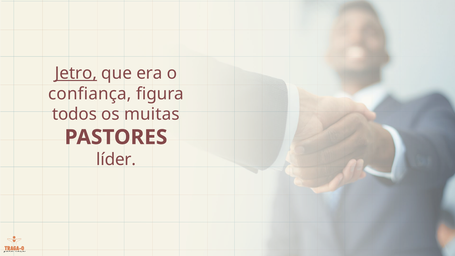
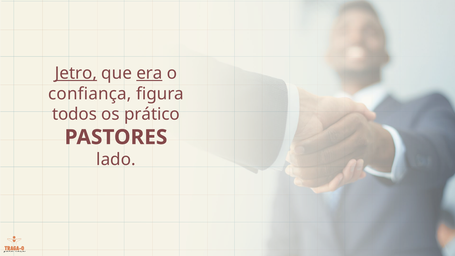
era underline: none -> present
muitas: muitas -> prático
líder: líder -> lado
